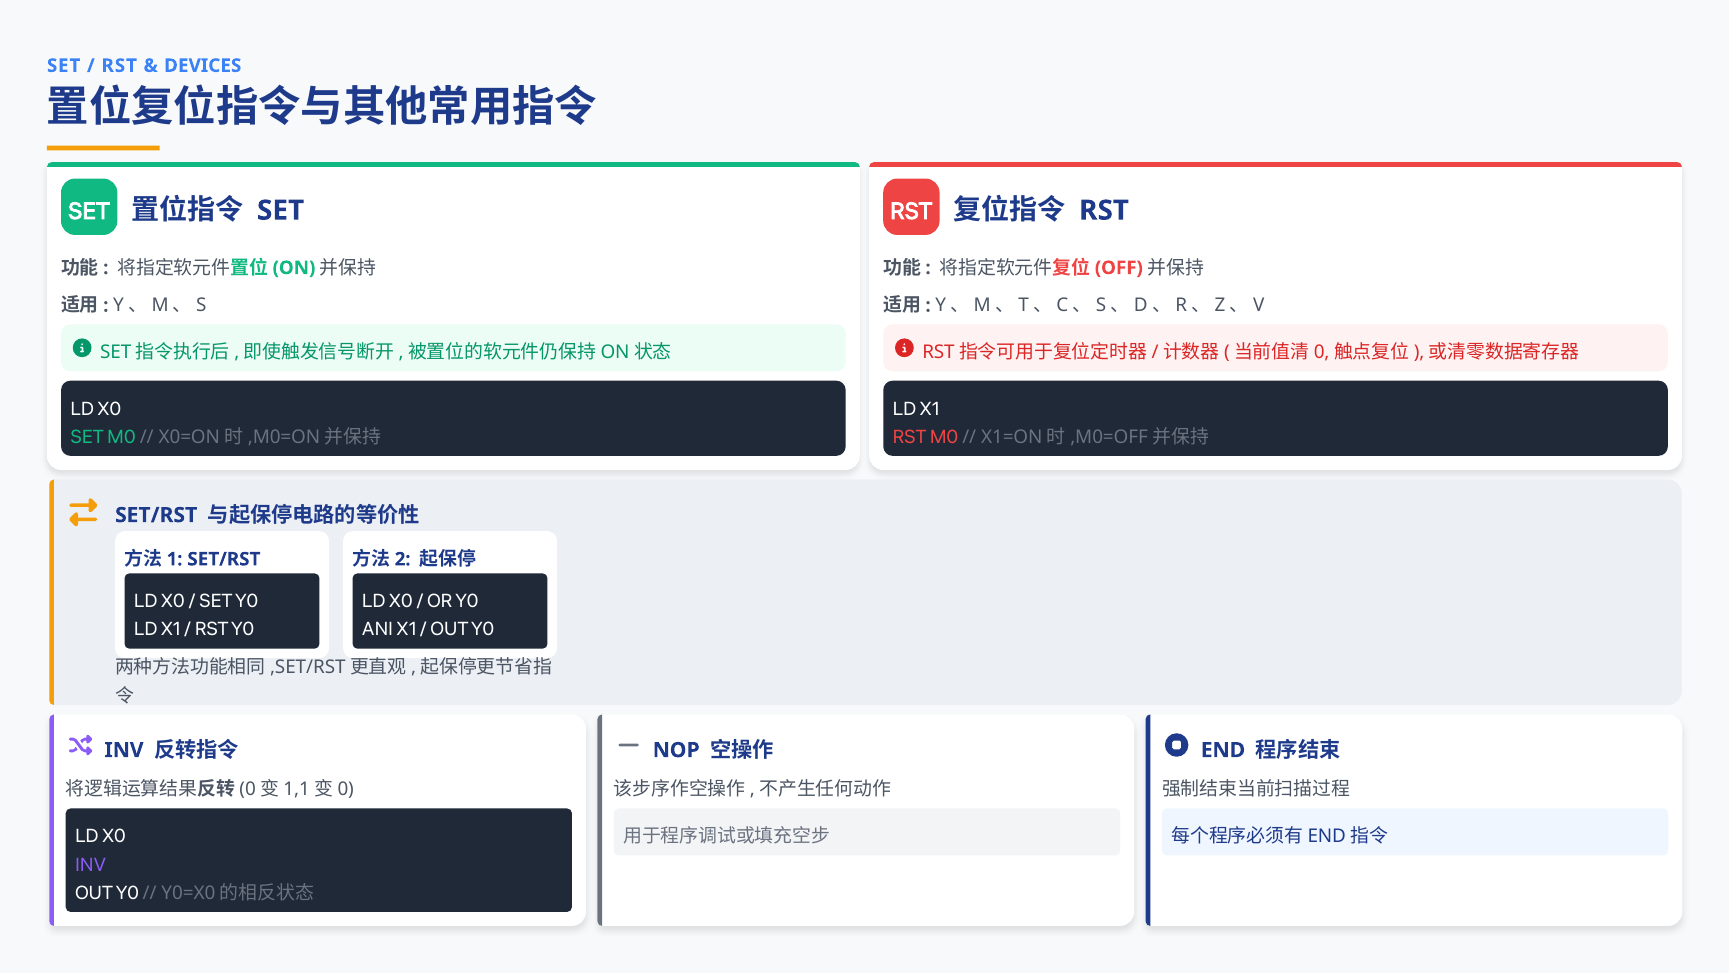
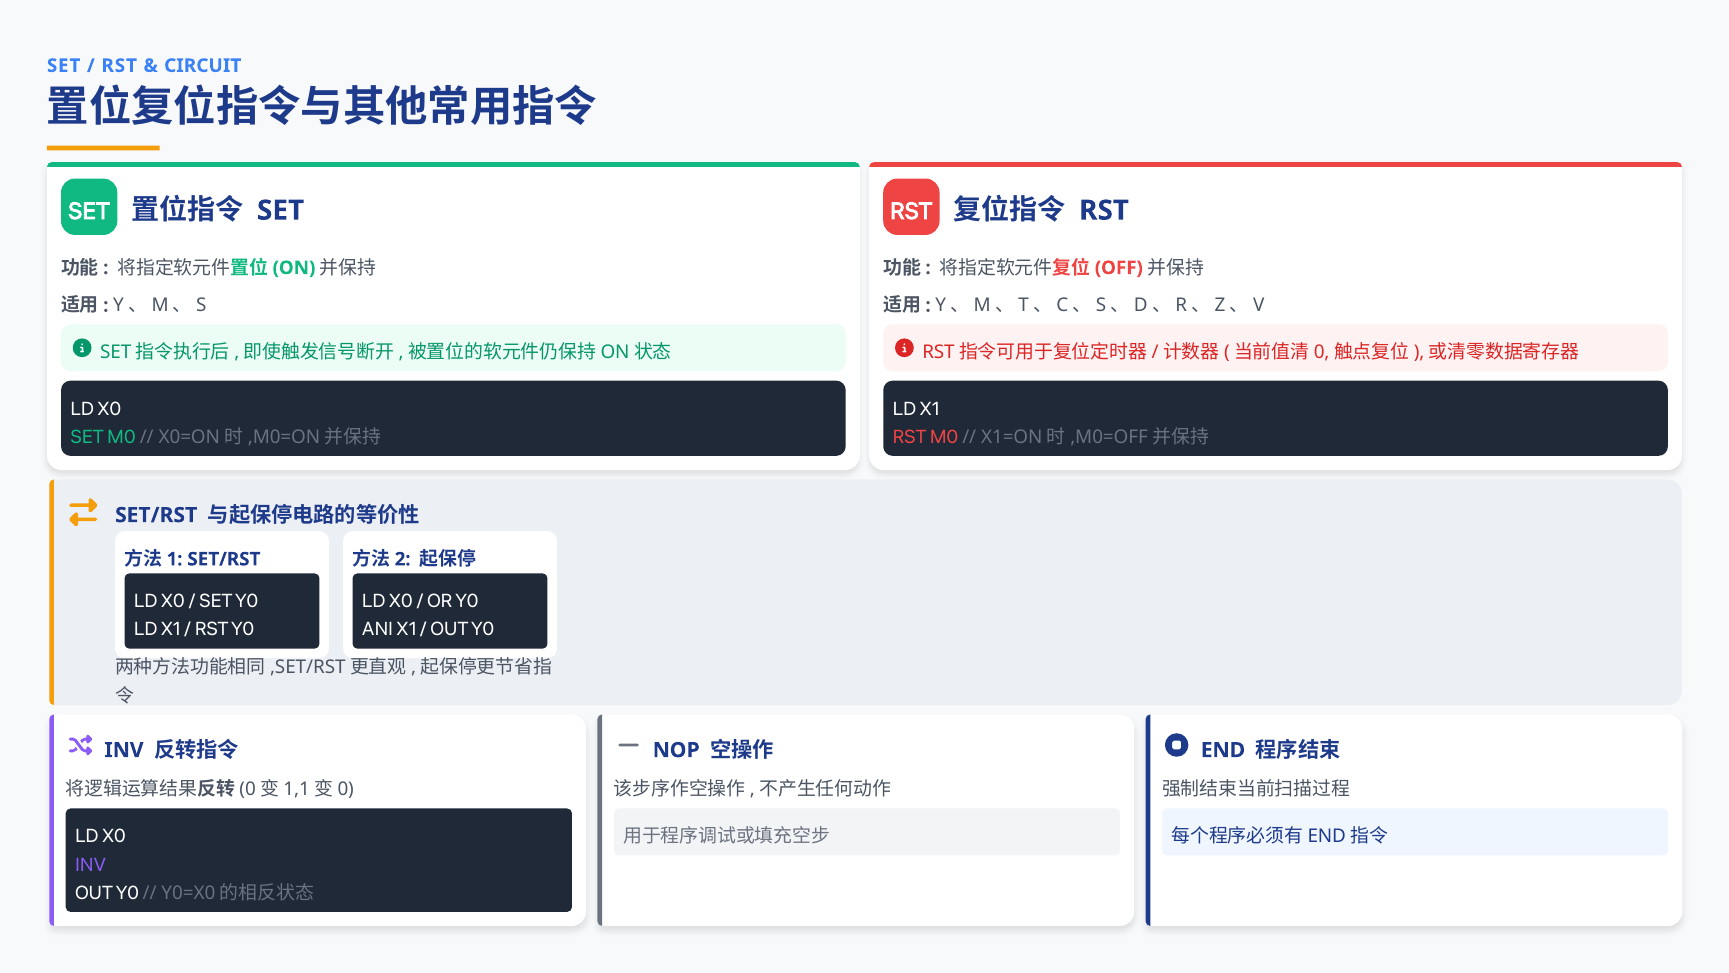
DEVICES: DEVICES -> CIRCUIT
